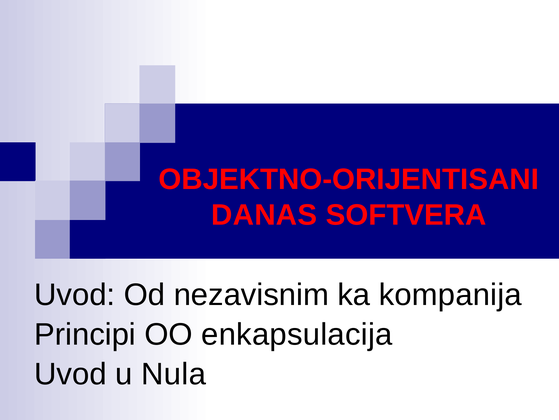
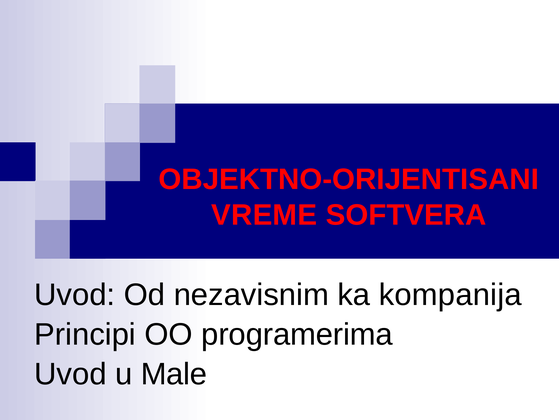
DANAS: DANAS -> VREME
enkapsulacija: enkapsulacija -> programerima
Nula: Nula -> Male
